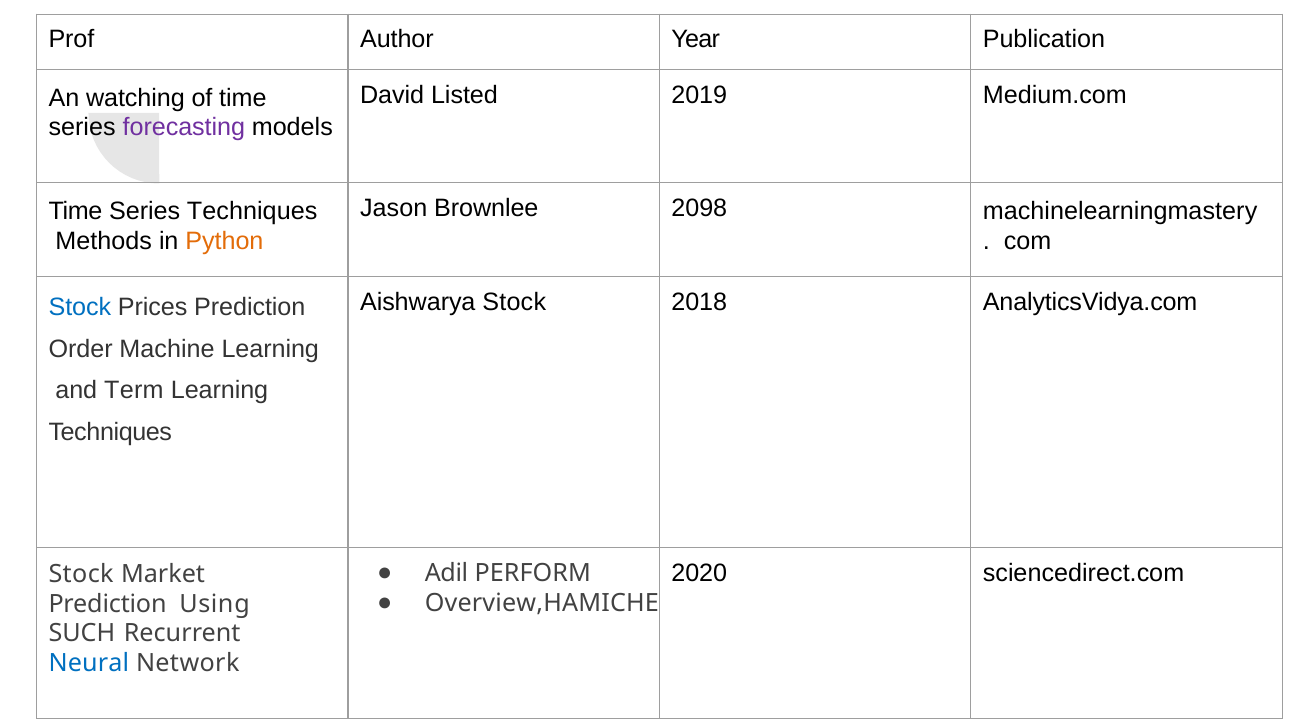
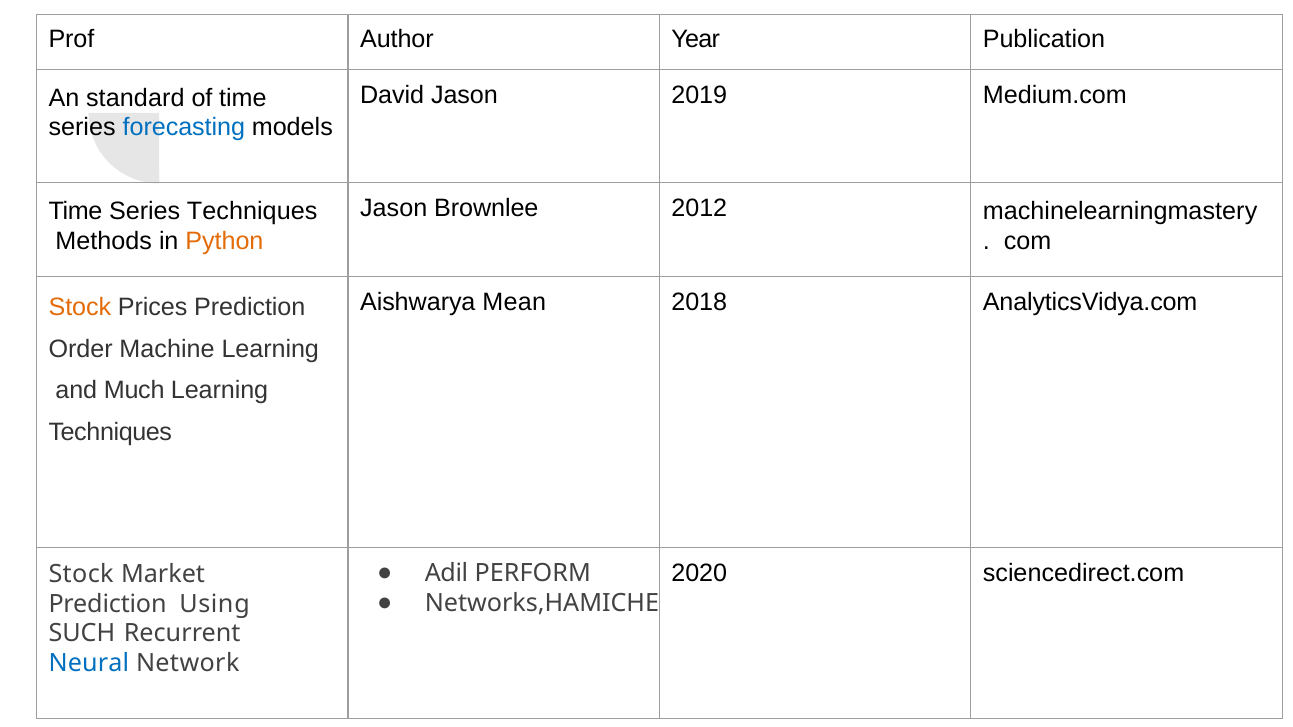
David Listed: Listed -> Jason
watching: watching -> standard
forecasting colour: purple -> blue
2098: 2098 -> 2012
Aishwarya Stock: Stock -> Mean
Stock at (80, 308) colour: blue -> orange
Term: Term -> Much
Overview,HAMICHE: Overview,HAMICHE -> Networks,HAMICHE
